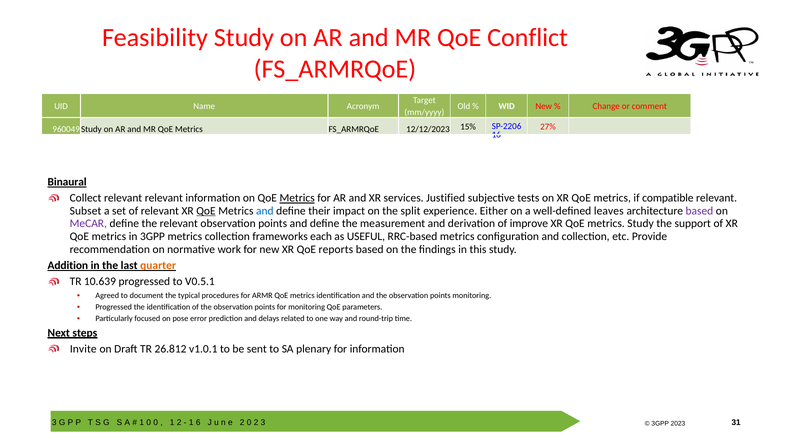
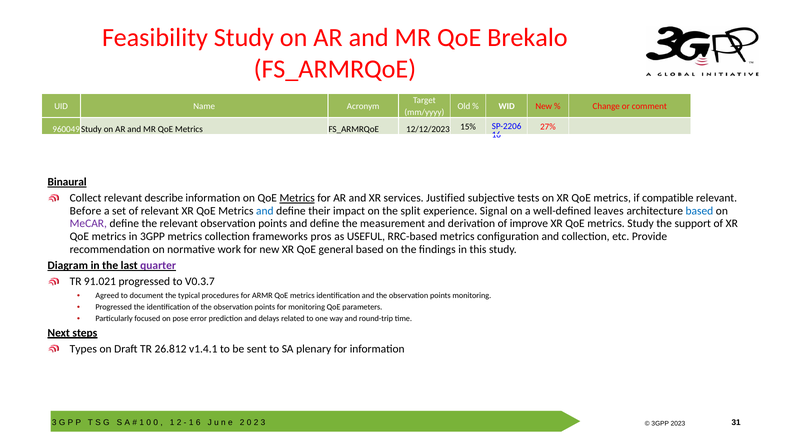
Conflict: Conflict -> Brekalo
relevant relevant: relevant -> describe
Subset: Subset -> Before
QoE at (206, 211) underline: present -> none
Either: Either -> Signal
based at (699, 211) colour: purple -> blue
each: each -> pros
reports: reports -> general
Addition: Addition -> Diagram
quarter colour: orange -> purple
10.639: 10.639 -> 91.021
V0.5.1: V0.5.1 -> V0.3.7
Invite: Invite -> Types
v1.0.1: v1.0.1 -> v1.4.1
